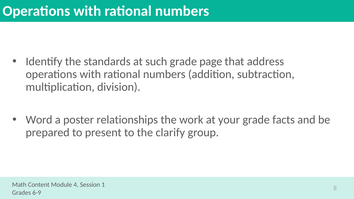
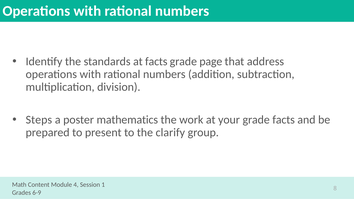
at such: such -> facts
Word: Word -> Steps
relationships: relationships -> mathematics
